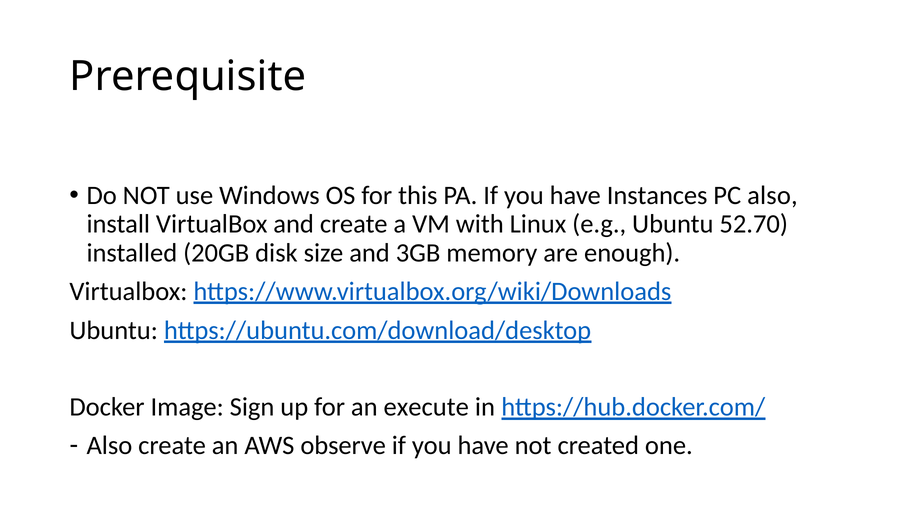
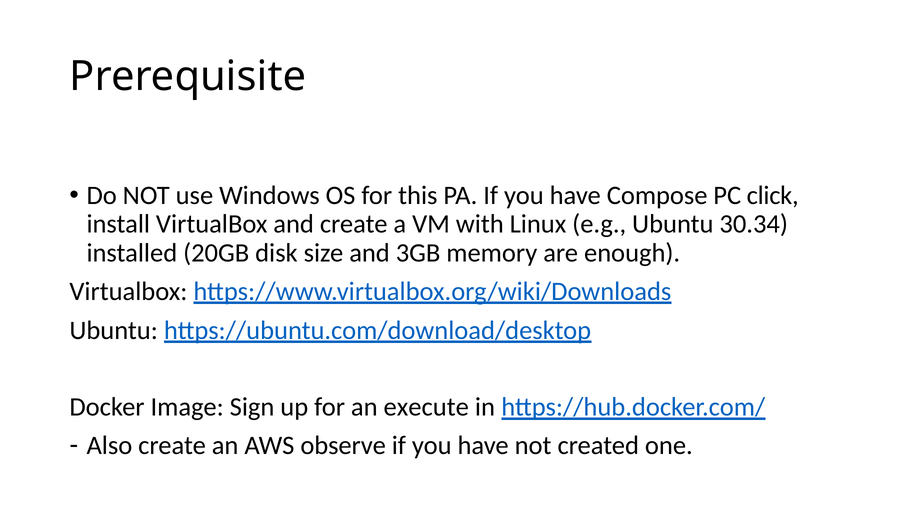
Instances: Instances -> Compose
PC also: also -> click
52.70: 52.70 -> 30.34
